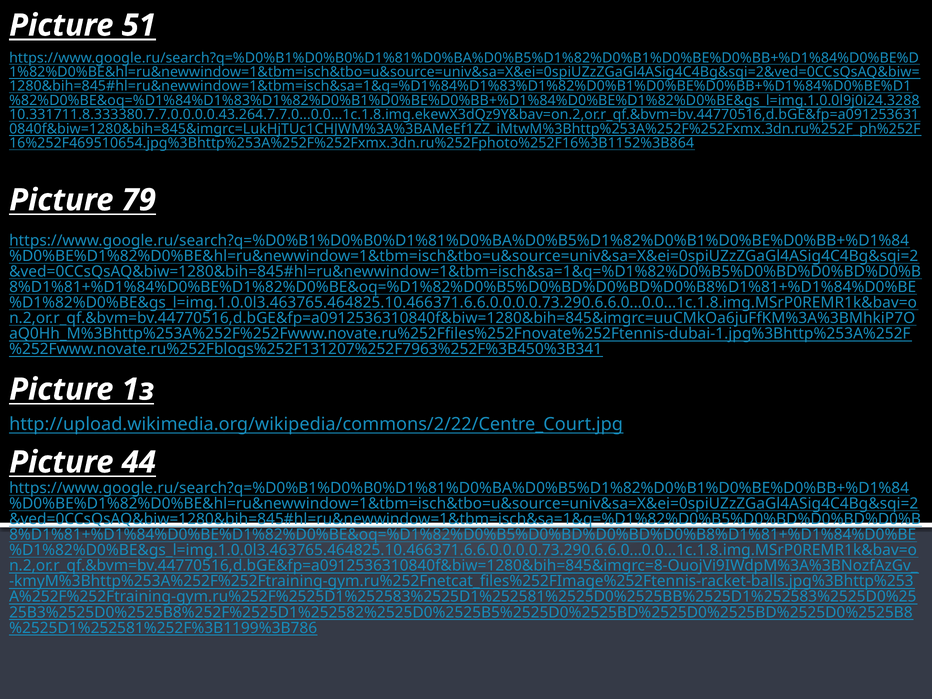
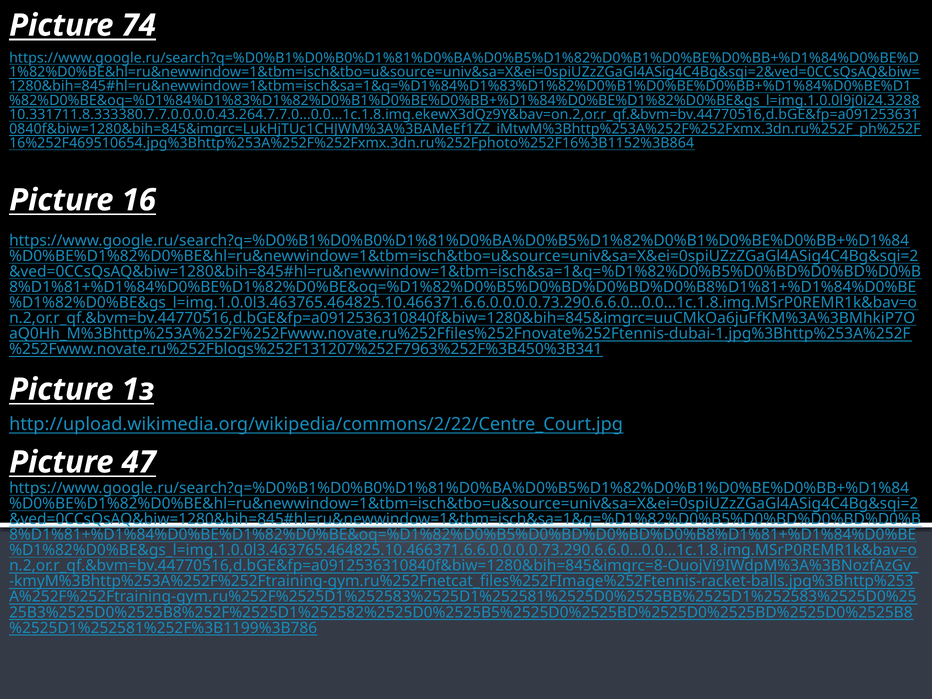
51: 51 -> 74
79: 79 -> 16
44: 44 -> 47
